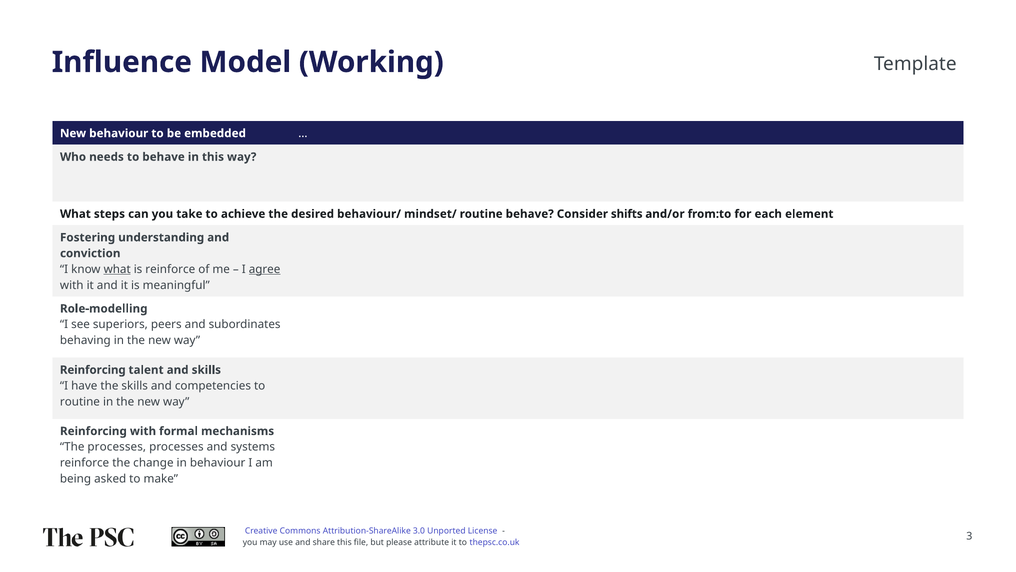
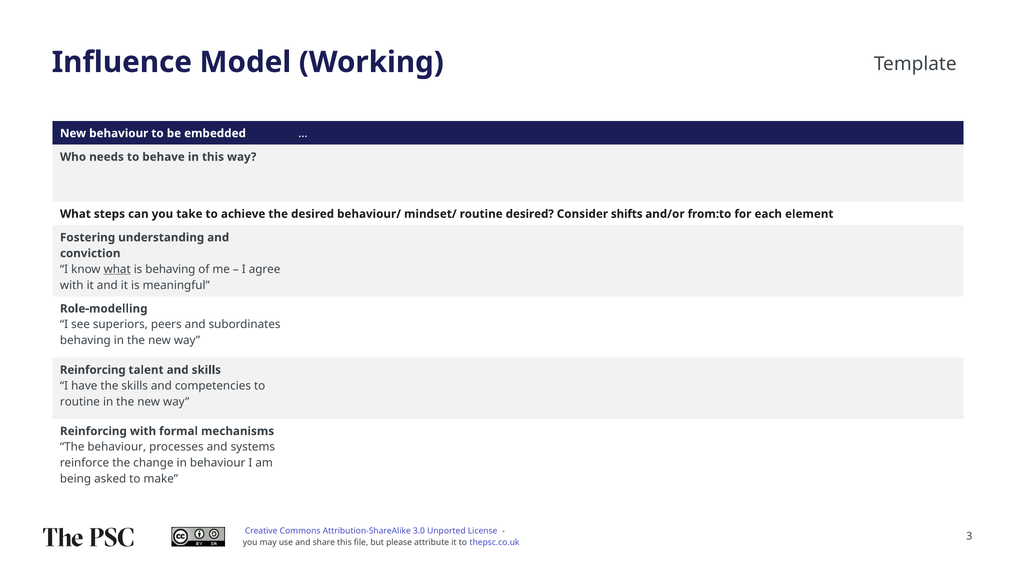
routine behave: behave -> desired
is reinforce: reinforce -> behaving
agree underline: present -> none
The processes: processes -> behaviour
